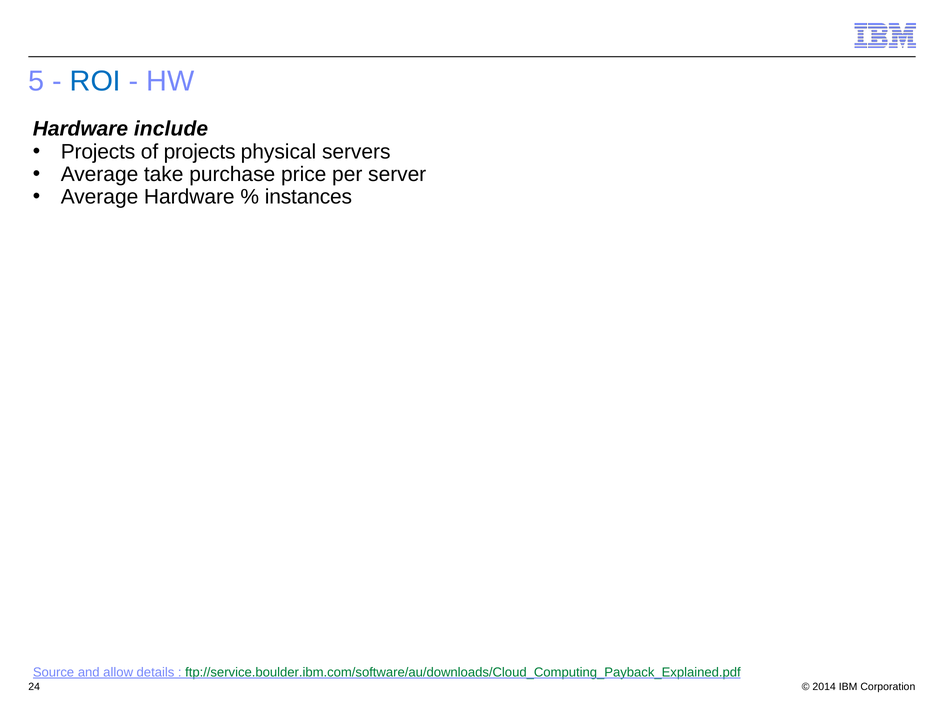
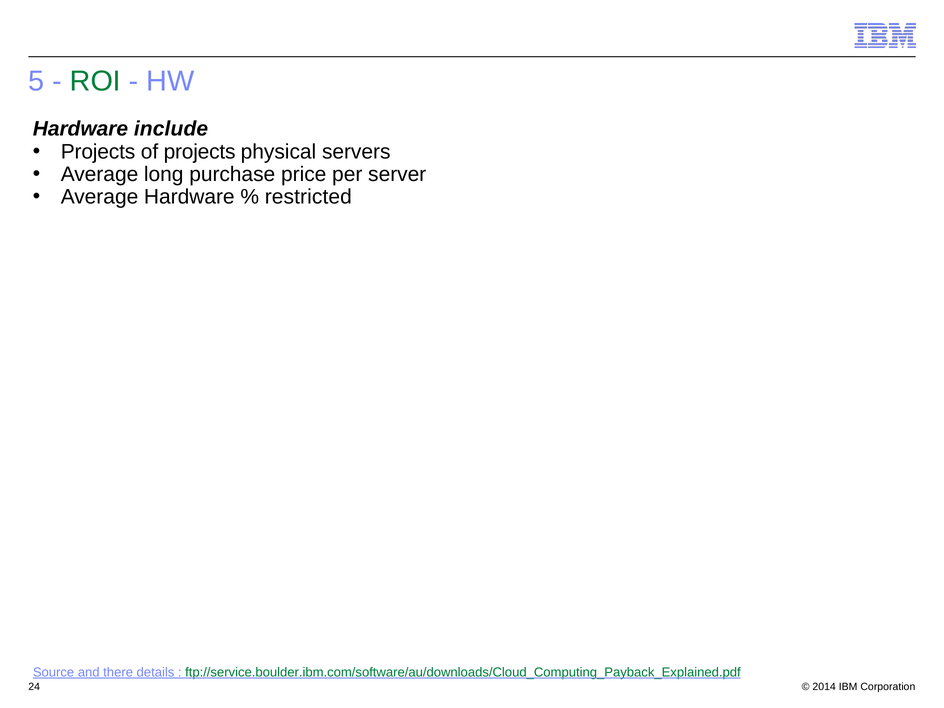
ROI colour: blue -> green
take: take -> long
instances: instances -> restricted
allow: allow -> there
